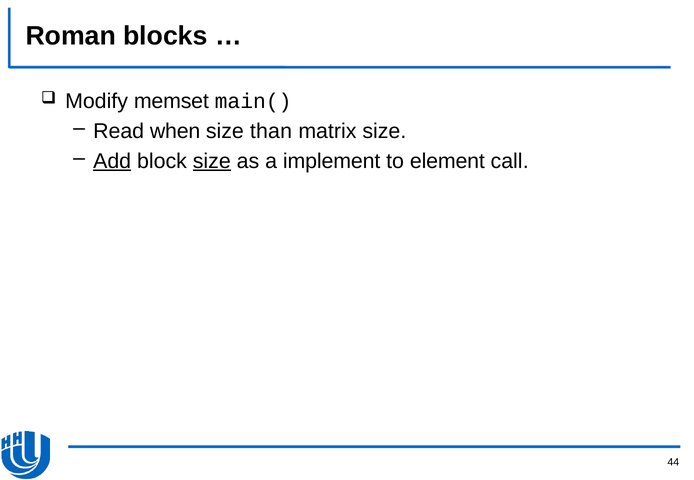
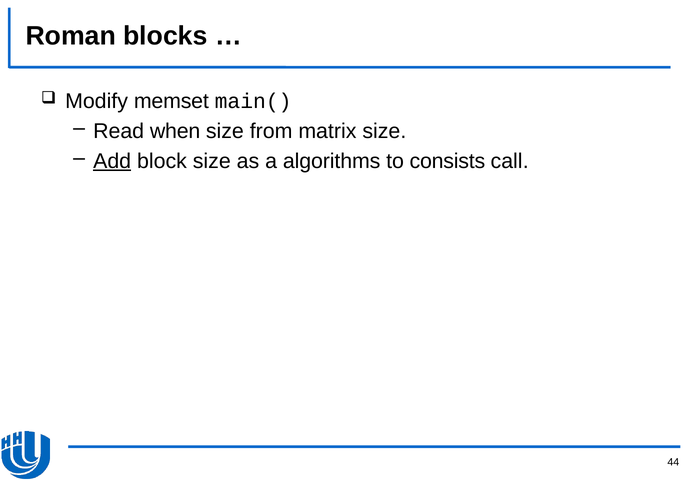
than: than -> from
size at (212, 161) underline: present -> none
implement: implement -> algorithms
element: element -> consists
